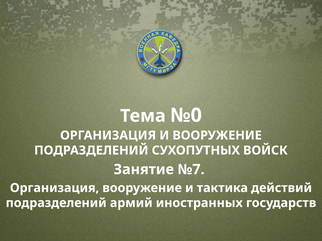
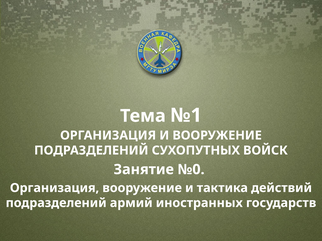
№0: №0 -> №1
№7: №7 -> №0
